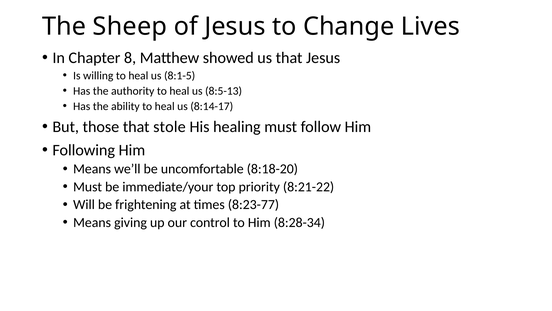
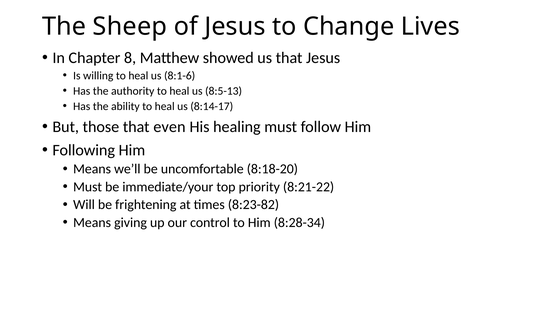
8:1-5: 8:1-5 -> 8:1-6
stole: stole -> even
8:23-77: 8:23-77 -> 8:23-82
